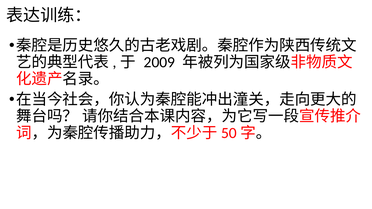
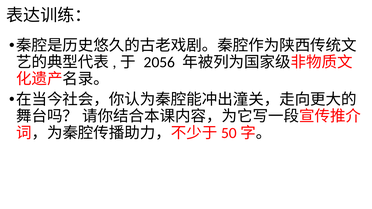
2009: 2009 -> 2056
